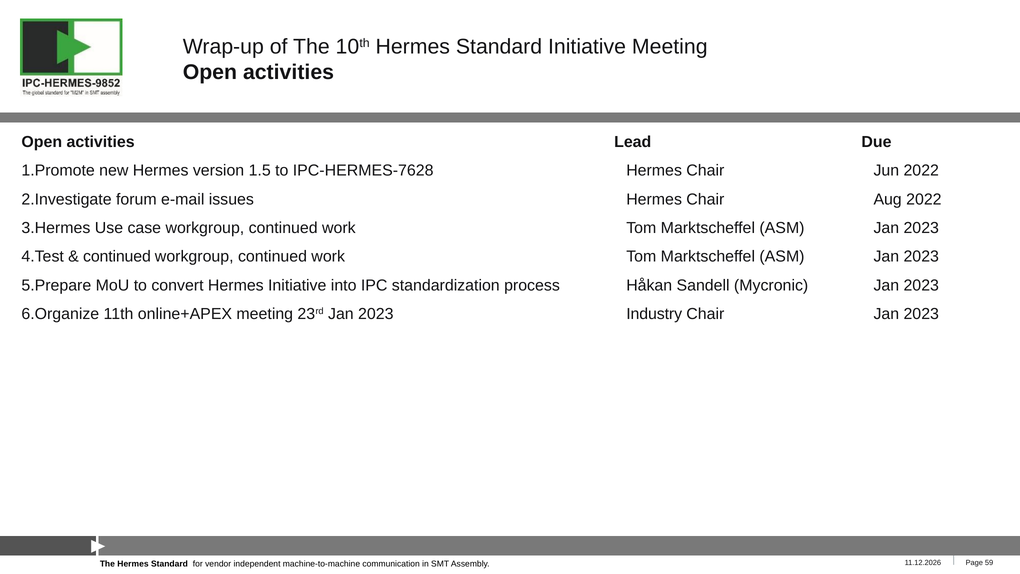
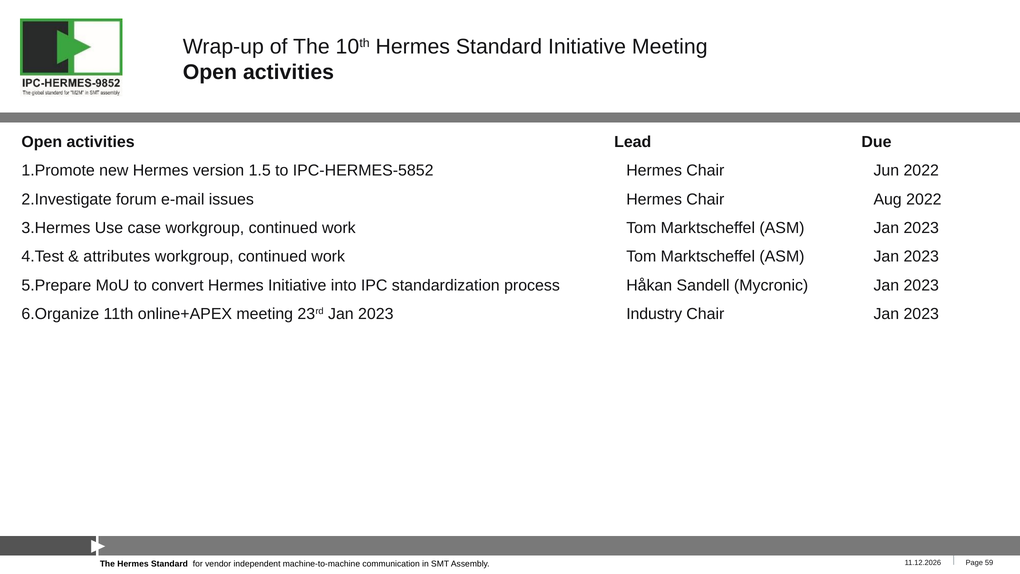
IPC-HERMES-7628: IPC-HERMES-7628 -> IPC-HERMES-5852
continued at (117, 257): continued -> attributes
